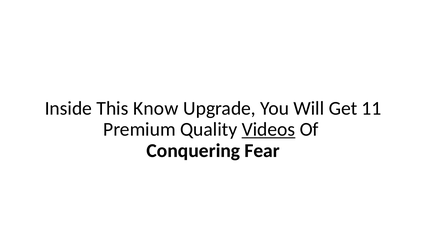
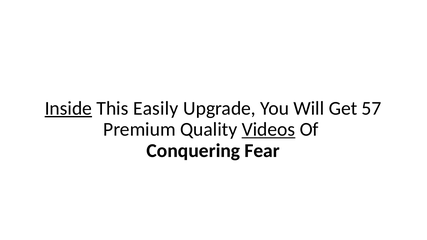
Inside underline: none -> present
Know: Know -> Easily
11: 11 -> 57
